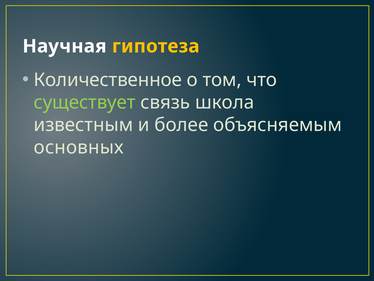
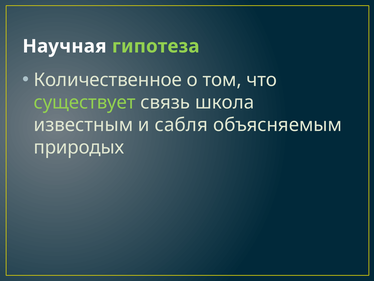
гипотеза colour: yellow -> light green
более: более -> сабля
основных: основных -> природых
